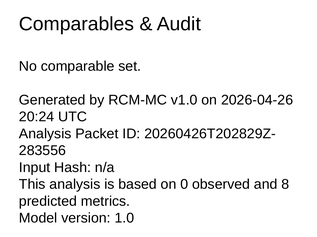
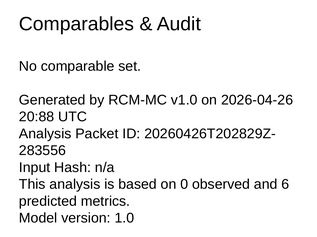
20:24: 20:24 -> 20:88
8: 8 -> 6
